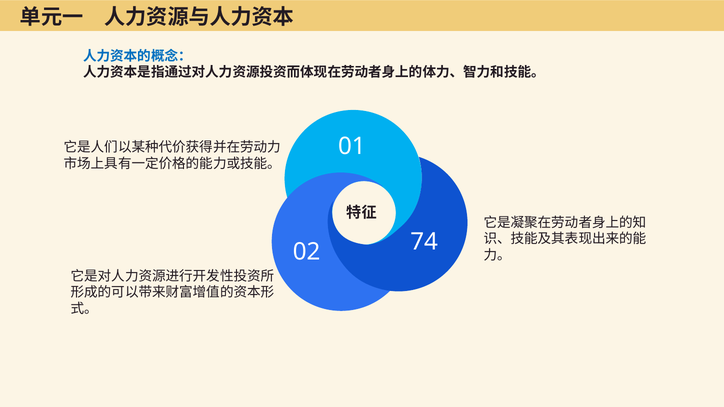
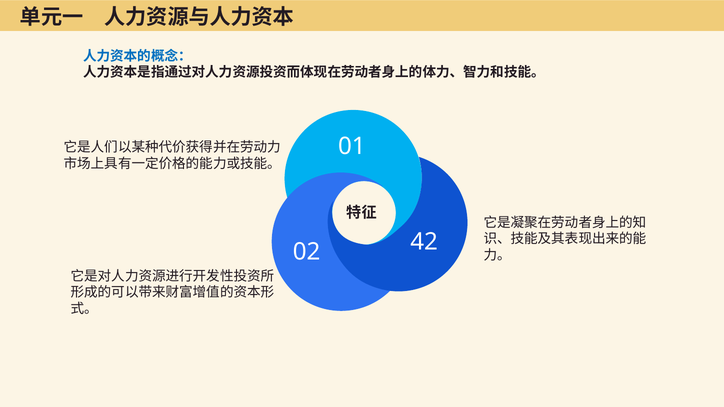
74: 74 -> 42
